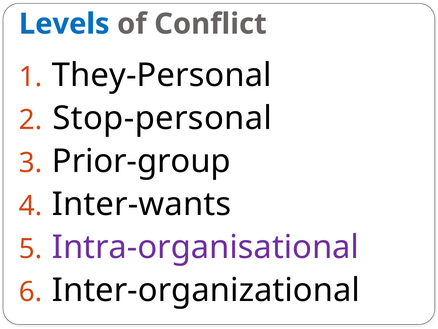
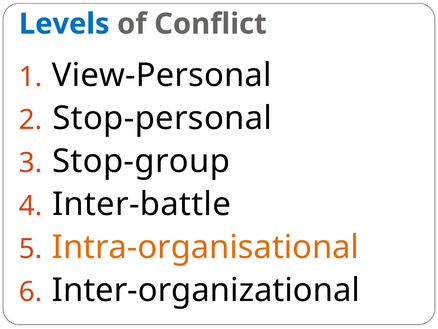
They-Personal: They-Personal -> View-Personal
Prior-group: Prior-group -> Stop-group
Inter-wants: Inter-wants -> Inter-battle
Intra-organisational colour: purple -> orange
